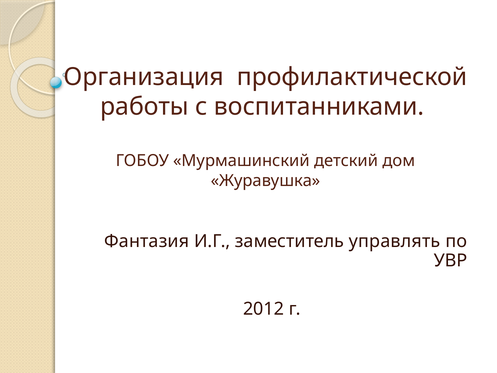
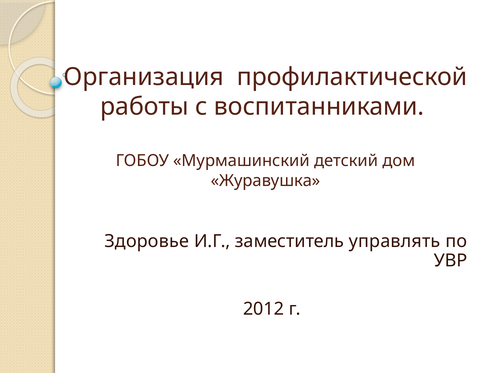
Фантазия: Фантазия -> Здоровье
